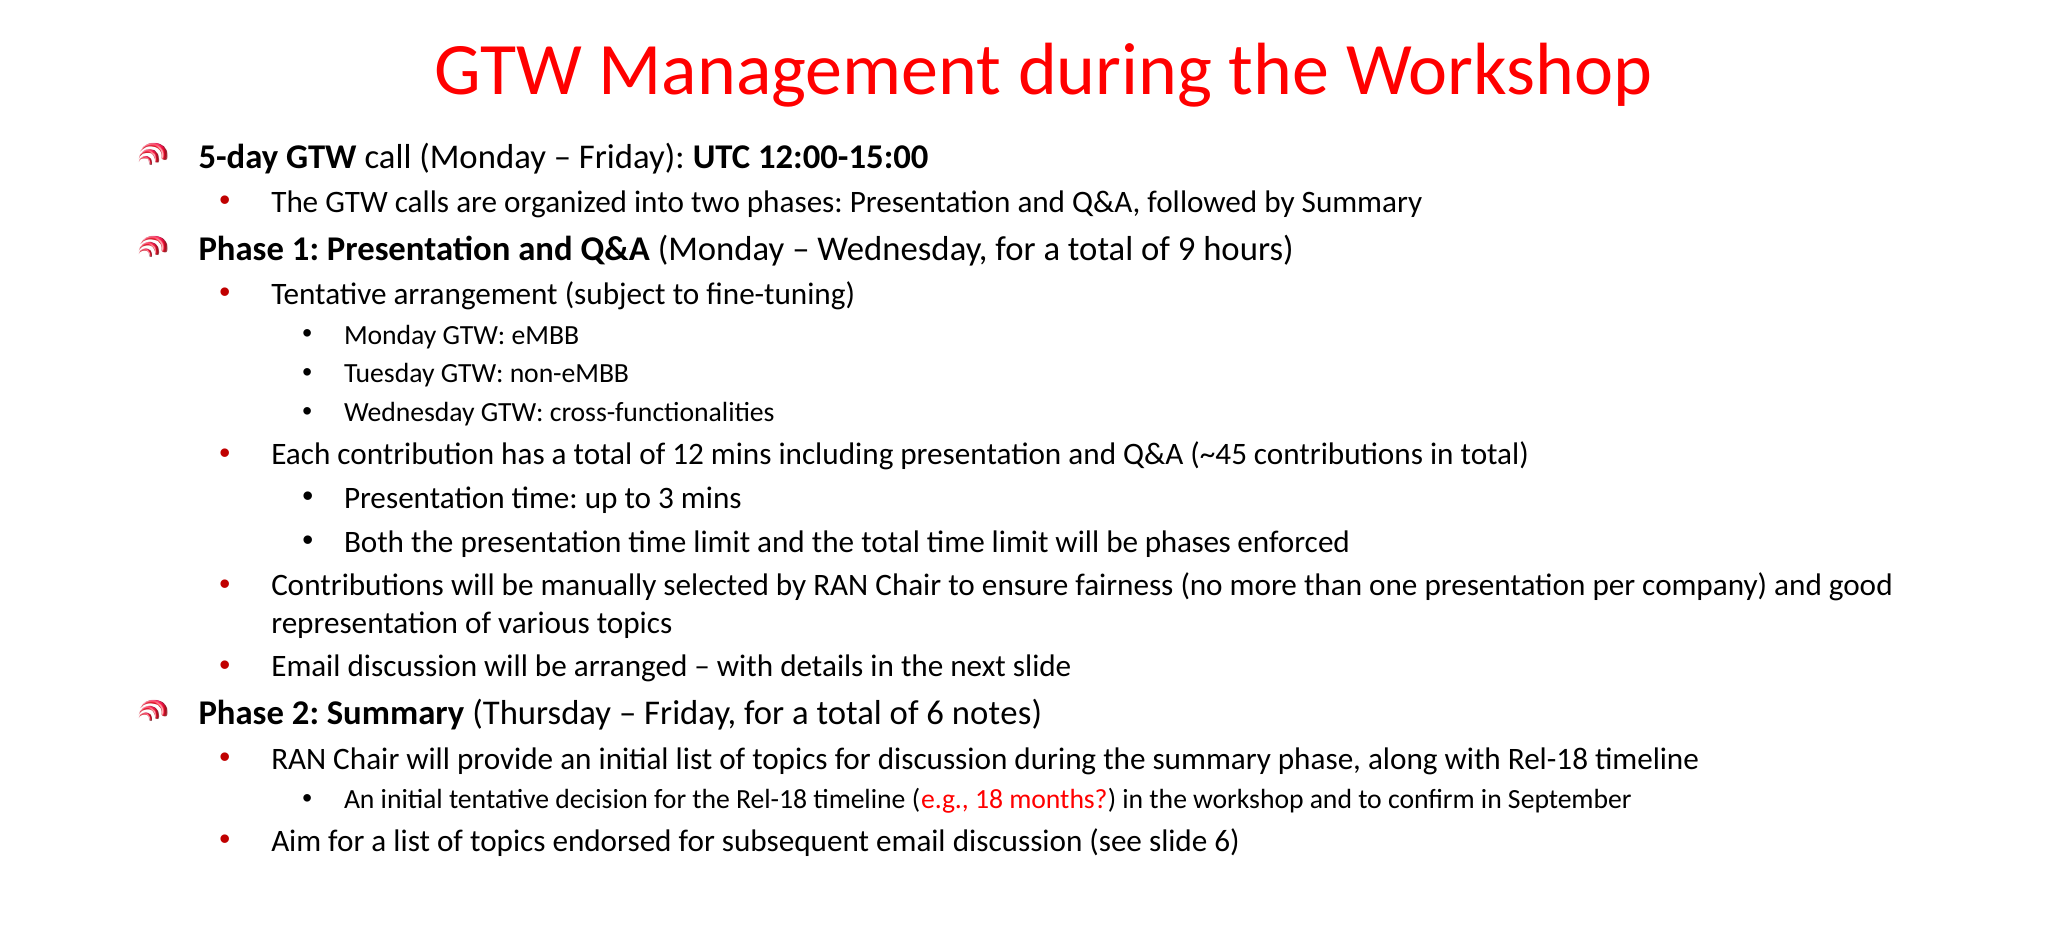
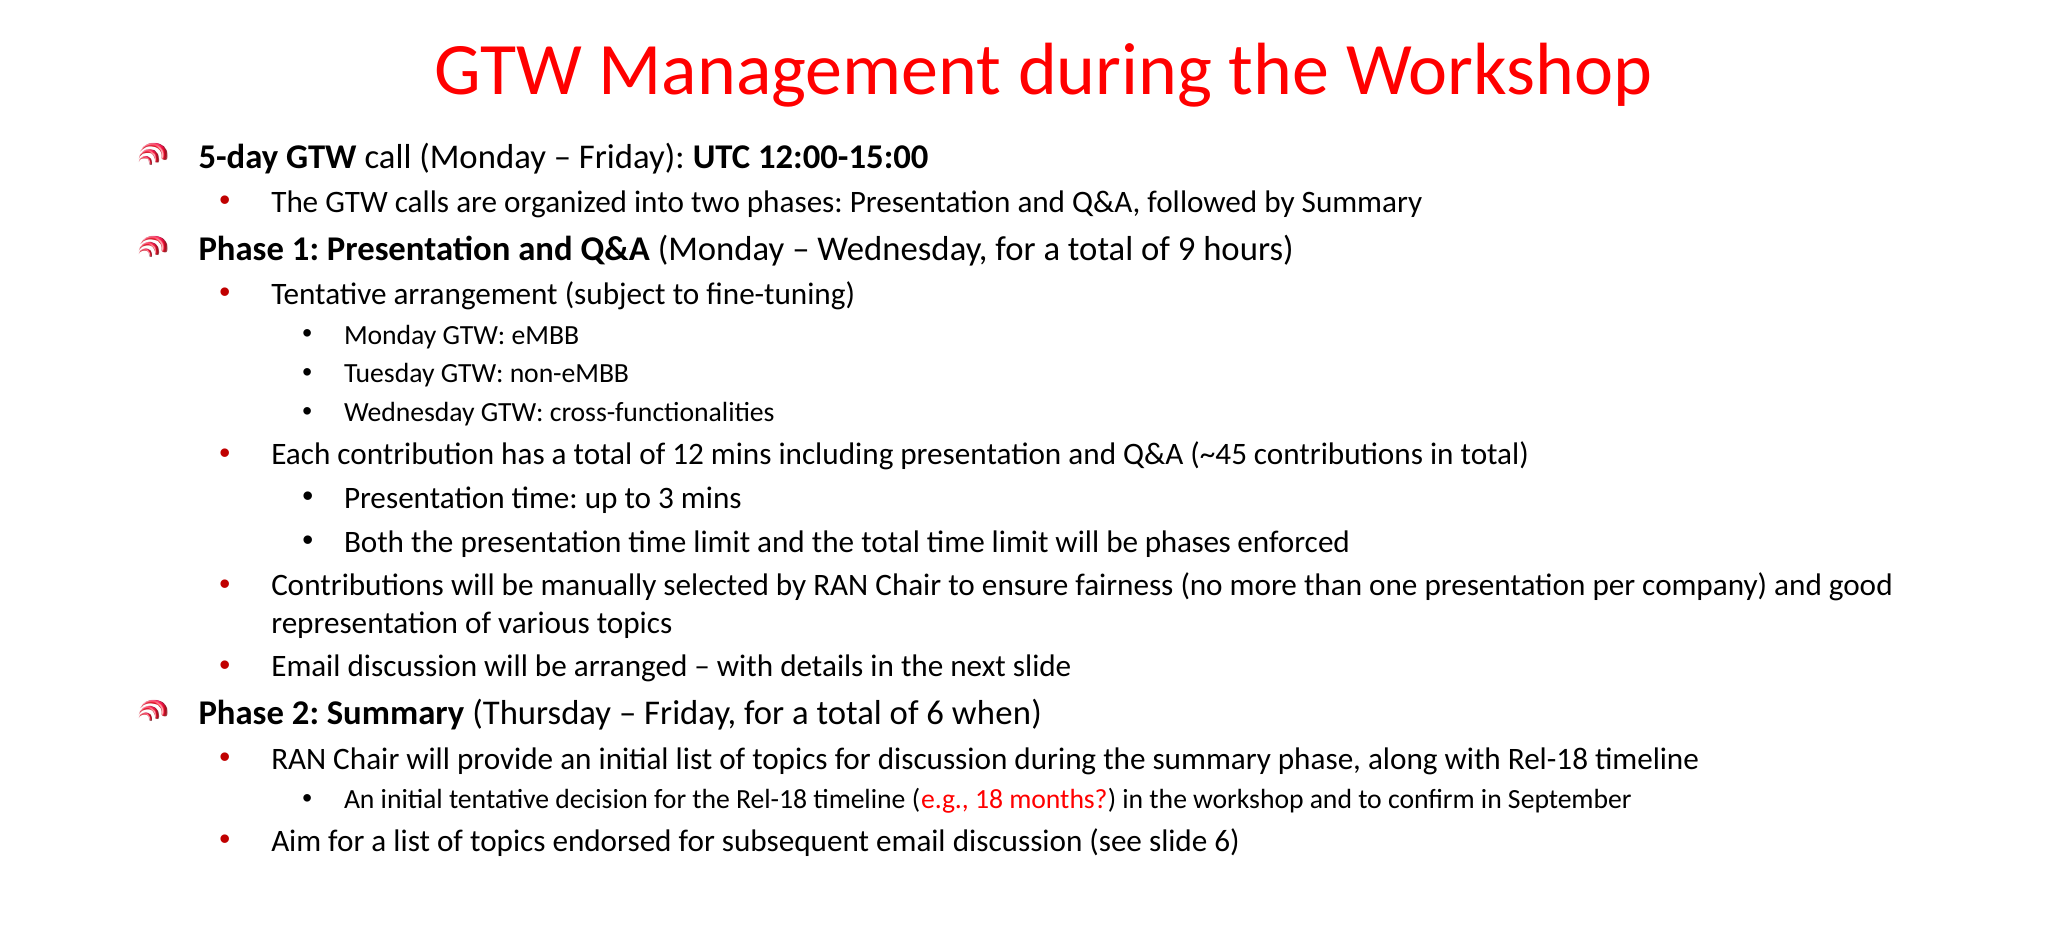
notes: notes -> when
